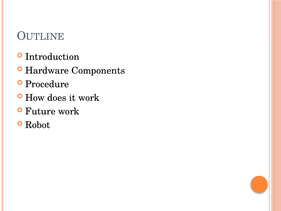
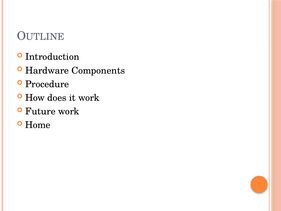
Robot: Robot -> Home
